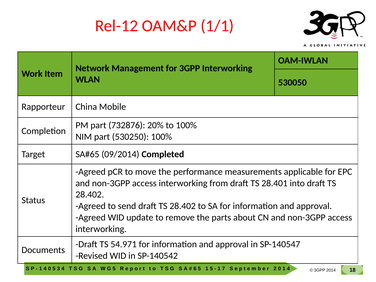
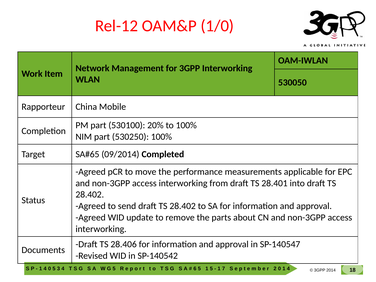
1/1: 1/1 -> 1/0
732876: 732876 -> 530100
54.971: 54.971 -> 28.406
